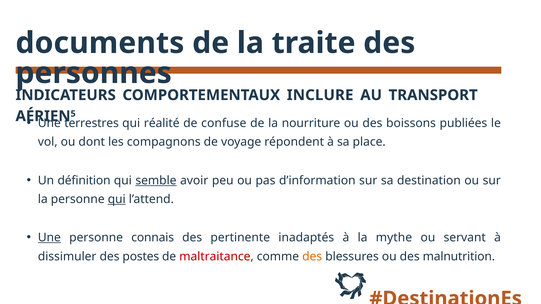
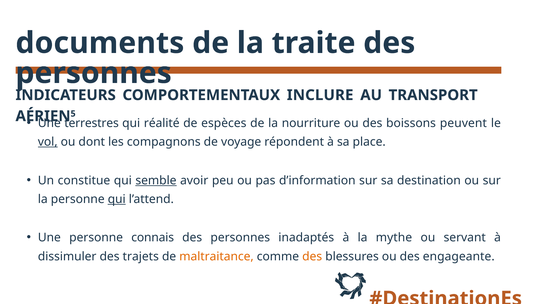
confuse: confuse -> espèces
publiées: publiées -> peuvent
vol underline: none -> present
définition: définition -> constitue
Une at (49, 238) underline: present -> none
pertinente at (240, 238): pertinente -> personnes
postes: postes -> trajets
maltraitance colour: red -> orange
malnutrition: malnutrition -> engageante
